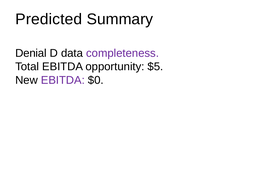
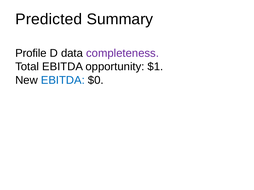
Denial: Denial -> Profile
$5: $5 -> $1
EBITDA at (63, 80) colour: purple -> blue
